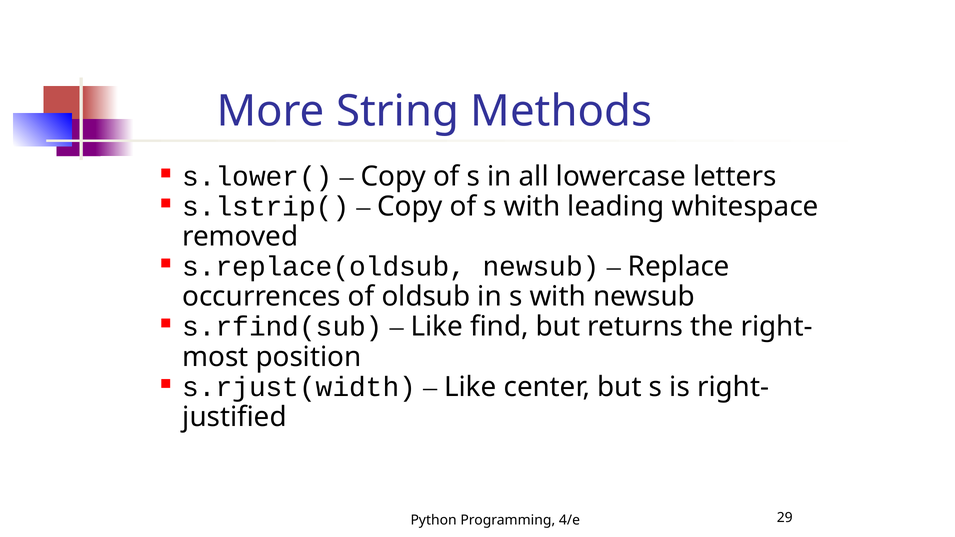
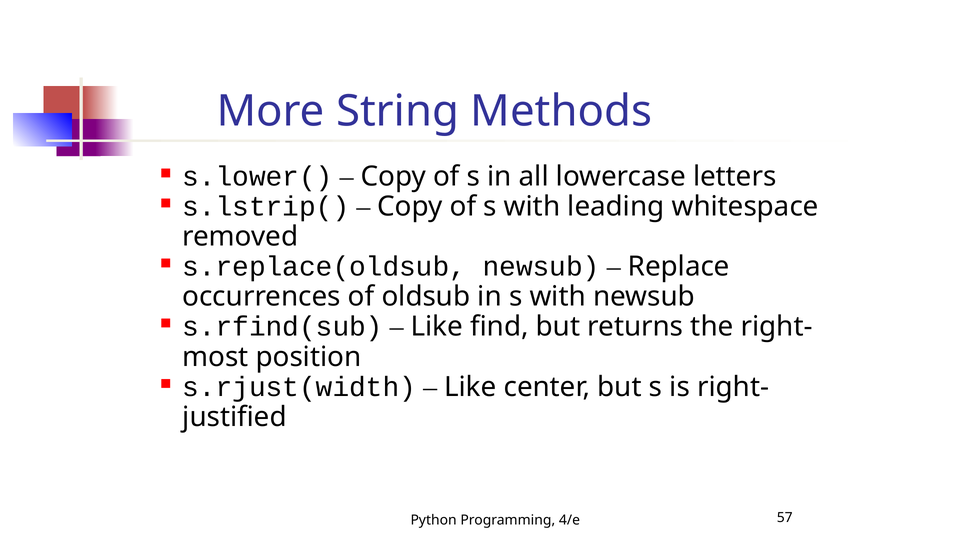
29: 29 -> 57
